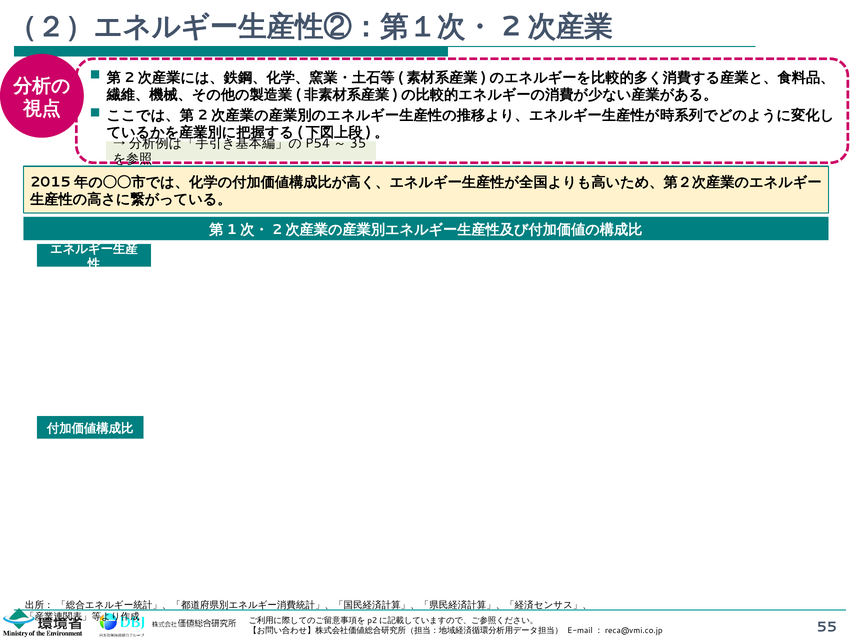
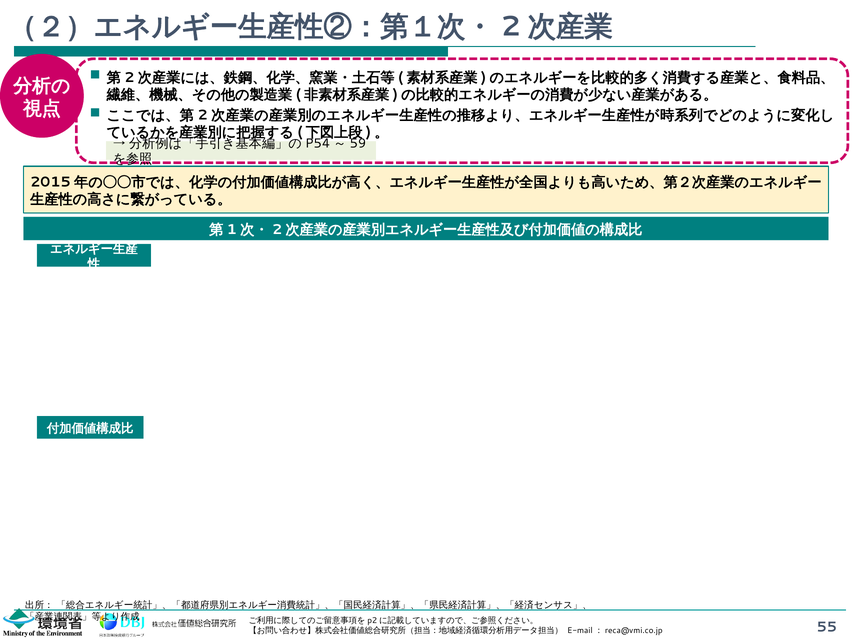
35: 35 -> 59
